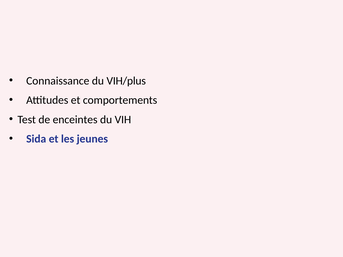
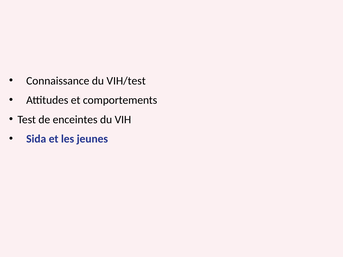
VIH/plus: VIH/plus -> VIH/test
